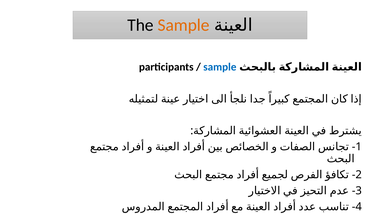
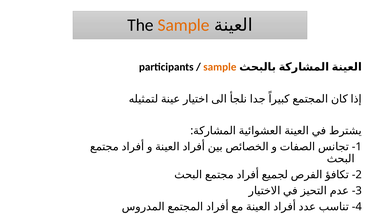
sample at (220, 67) colour: blue -> orange
